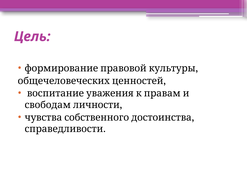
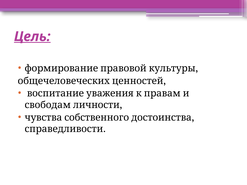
Цель underline: none -> present
